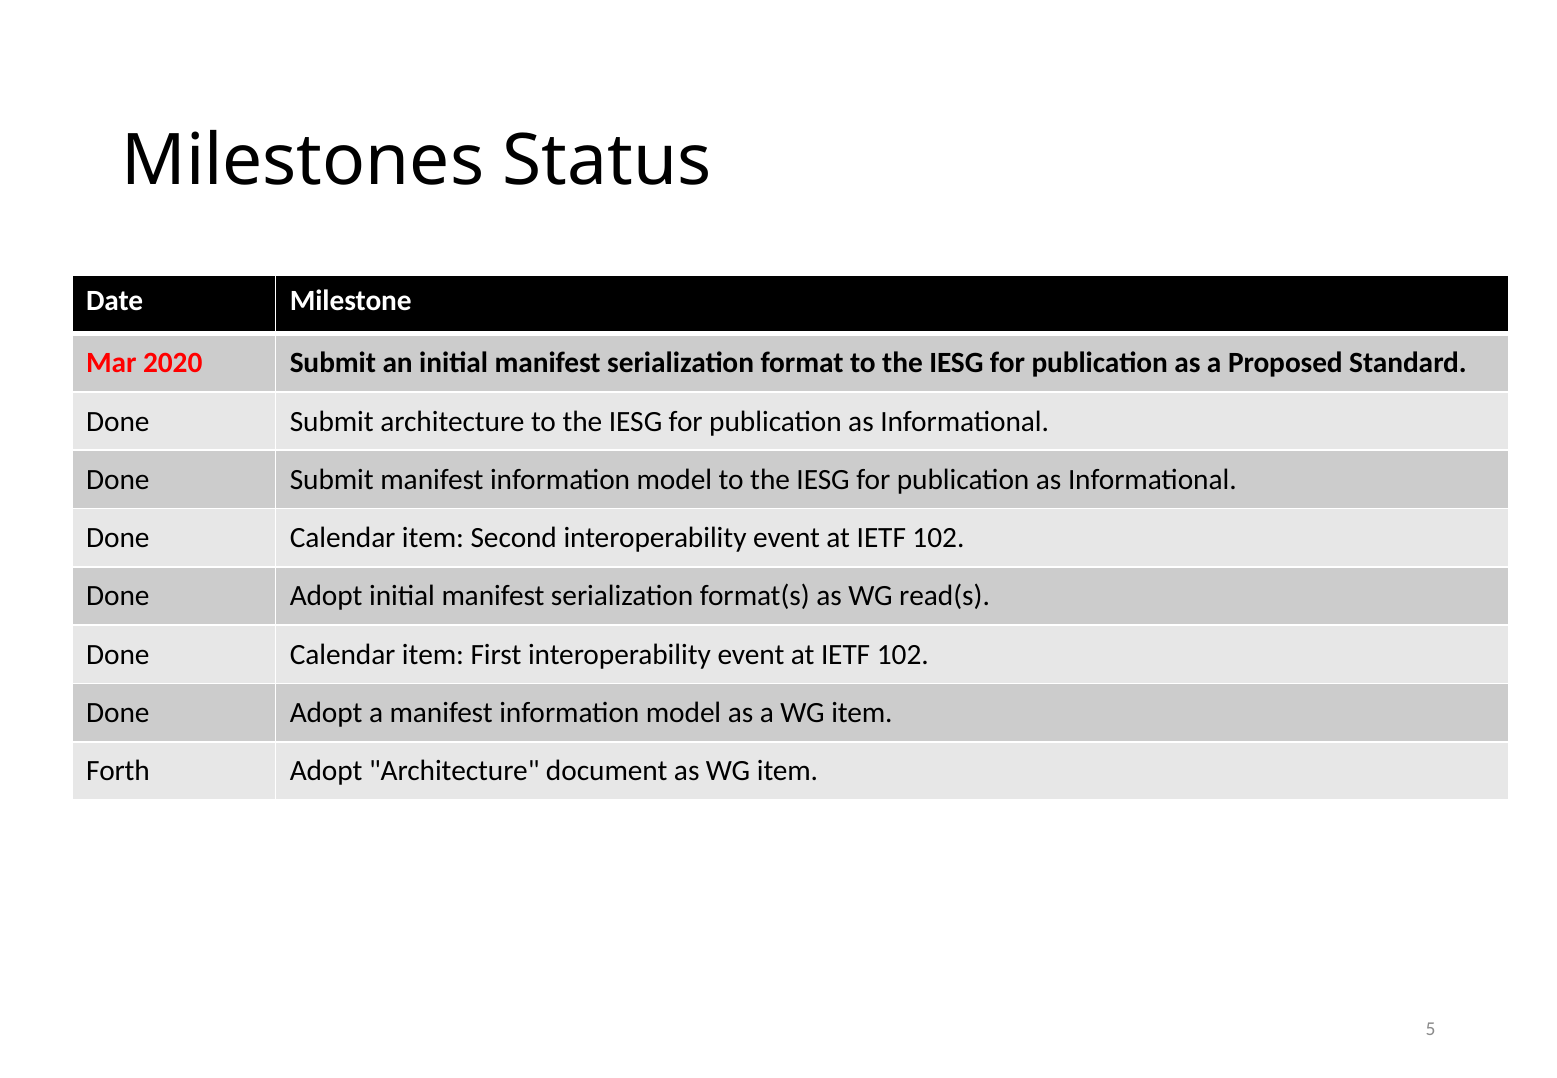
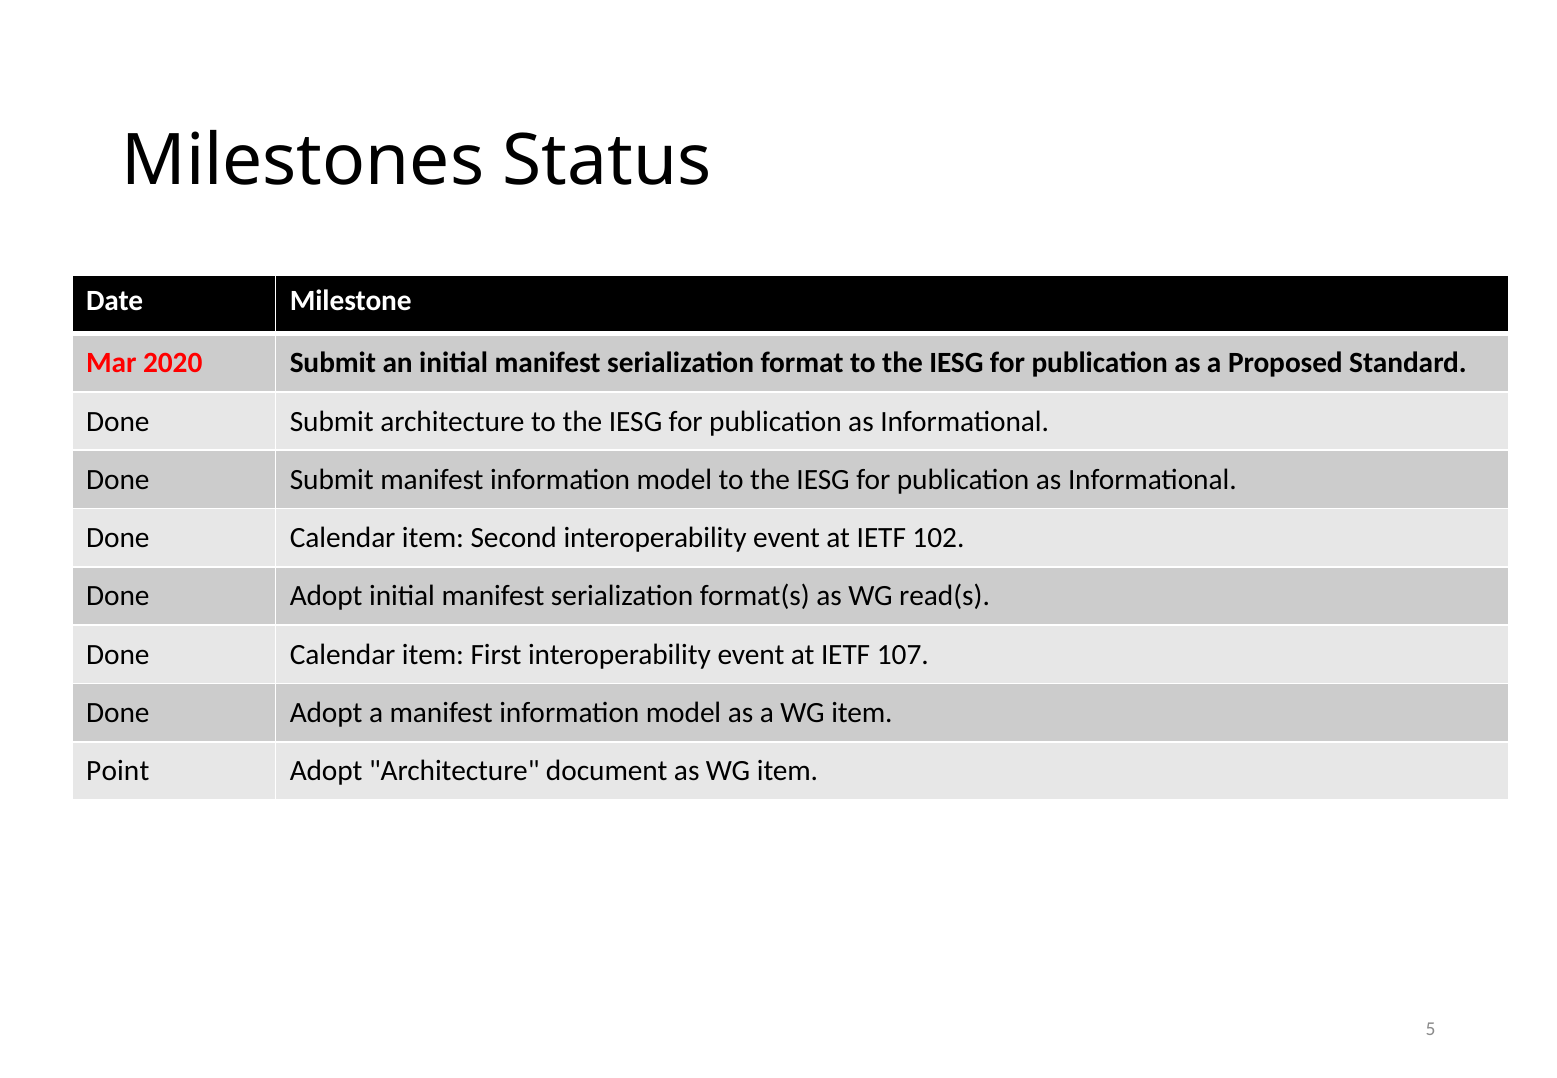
102 at (903, 654): 102 -> 107
Forth: Forth -> Point
